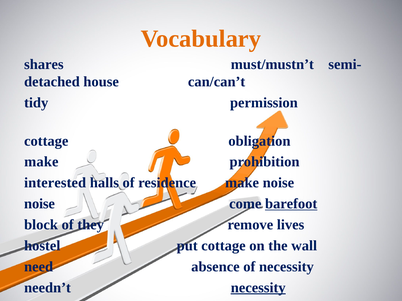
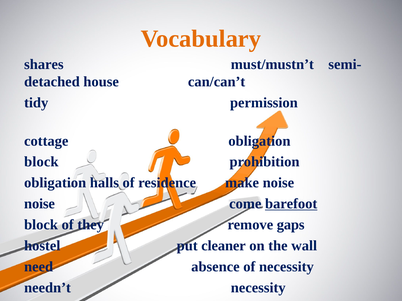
make at (41, 162): make -> block
interested at (55, 183): interested -> obligation
lives: lives -> gaps
put cottage: cottage -> cleaner
necessity at (258, 288) underline: present -> none
